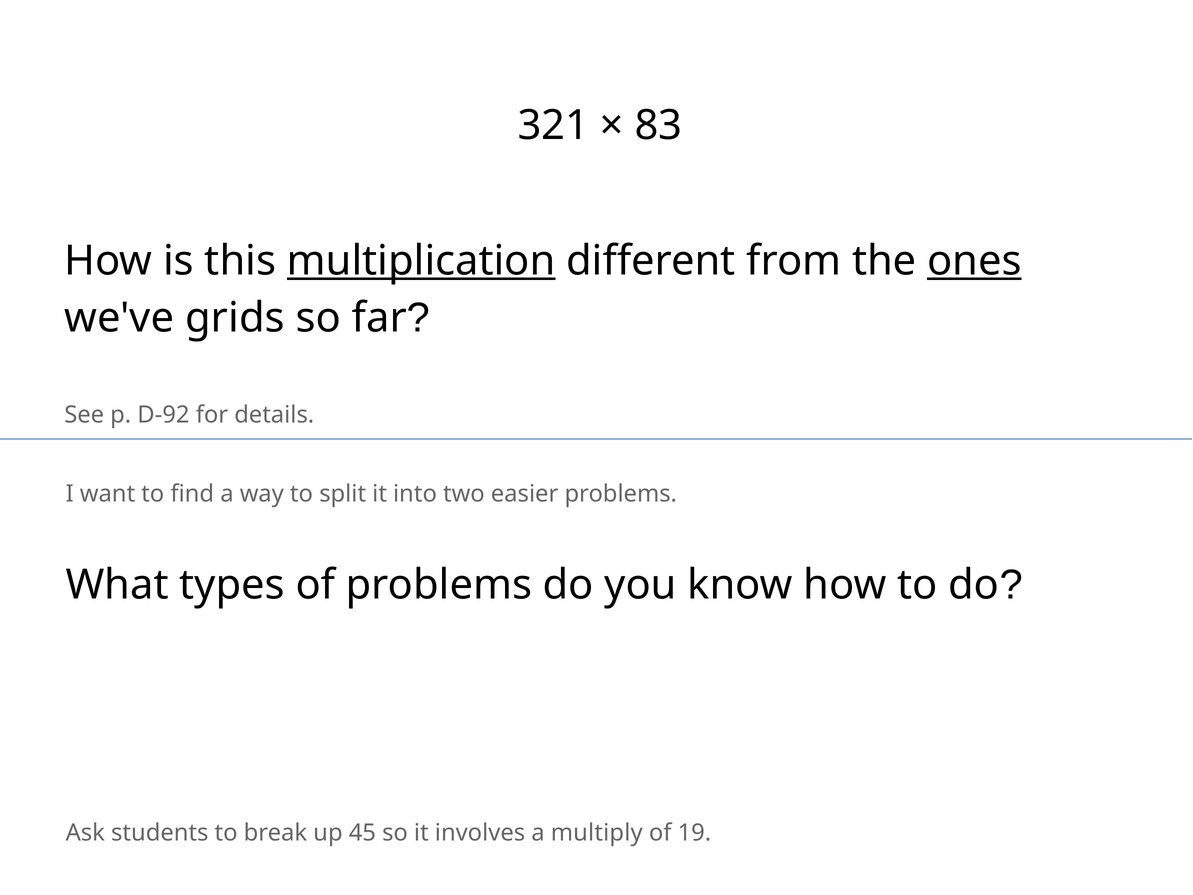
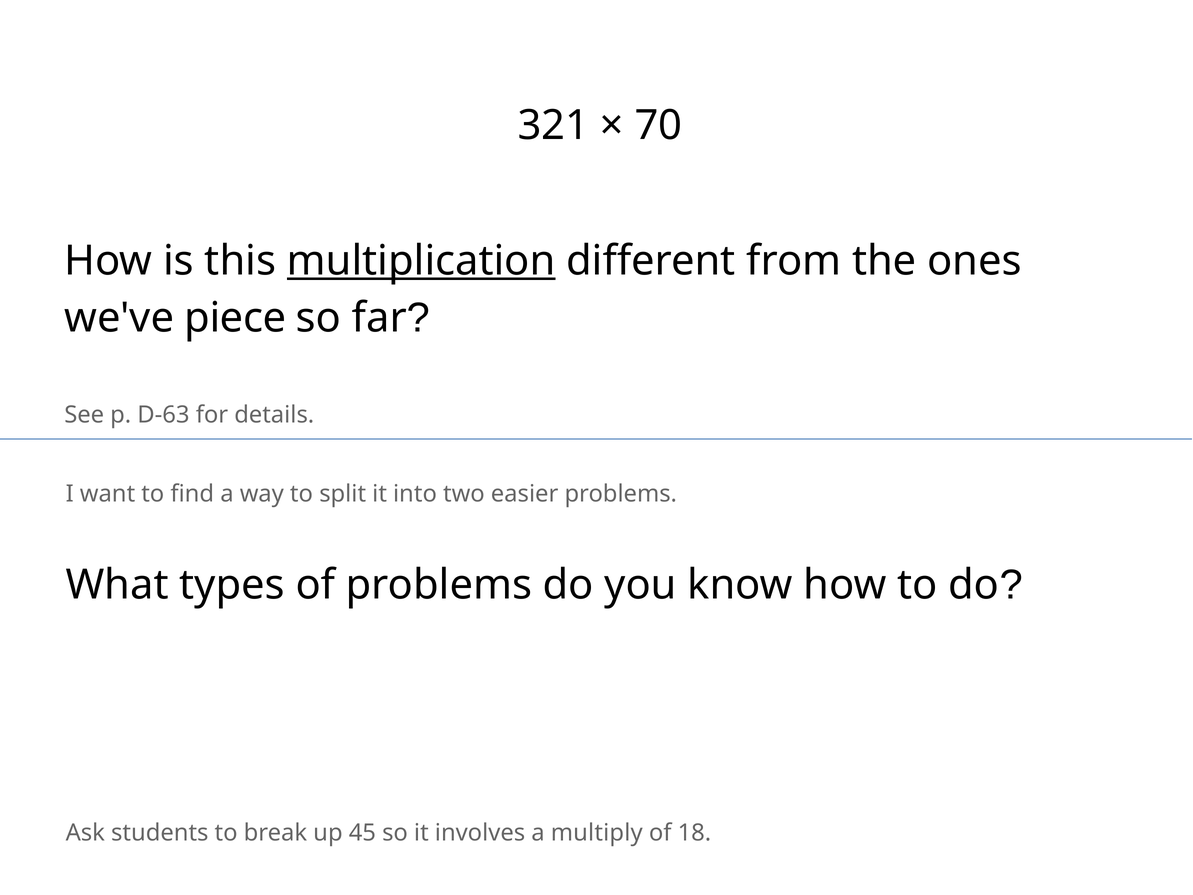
83: 83 -> 70
ones underline: present -> none
grids: grids -> piece
D-92: D-92 -> D-63
19: 19 -> 18
